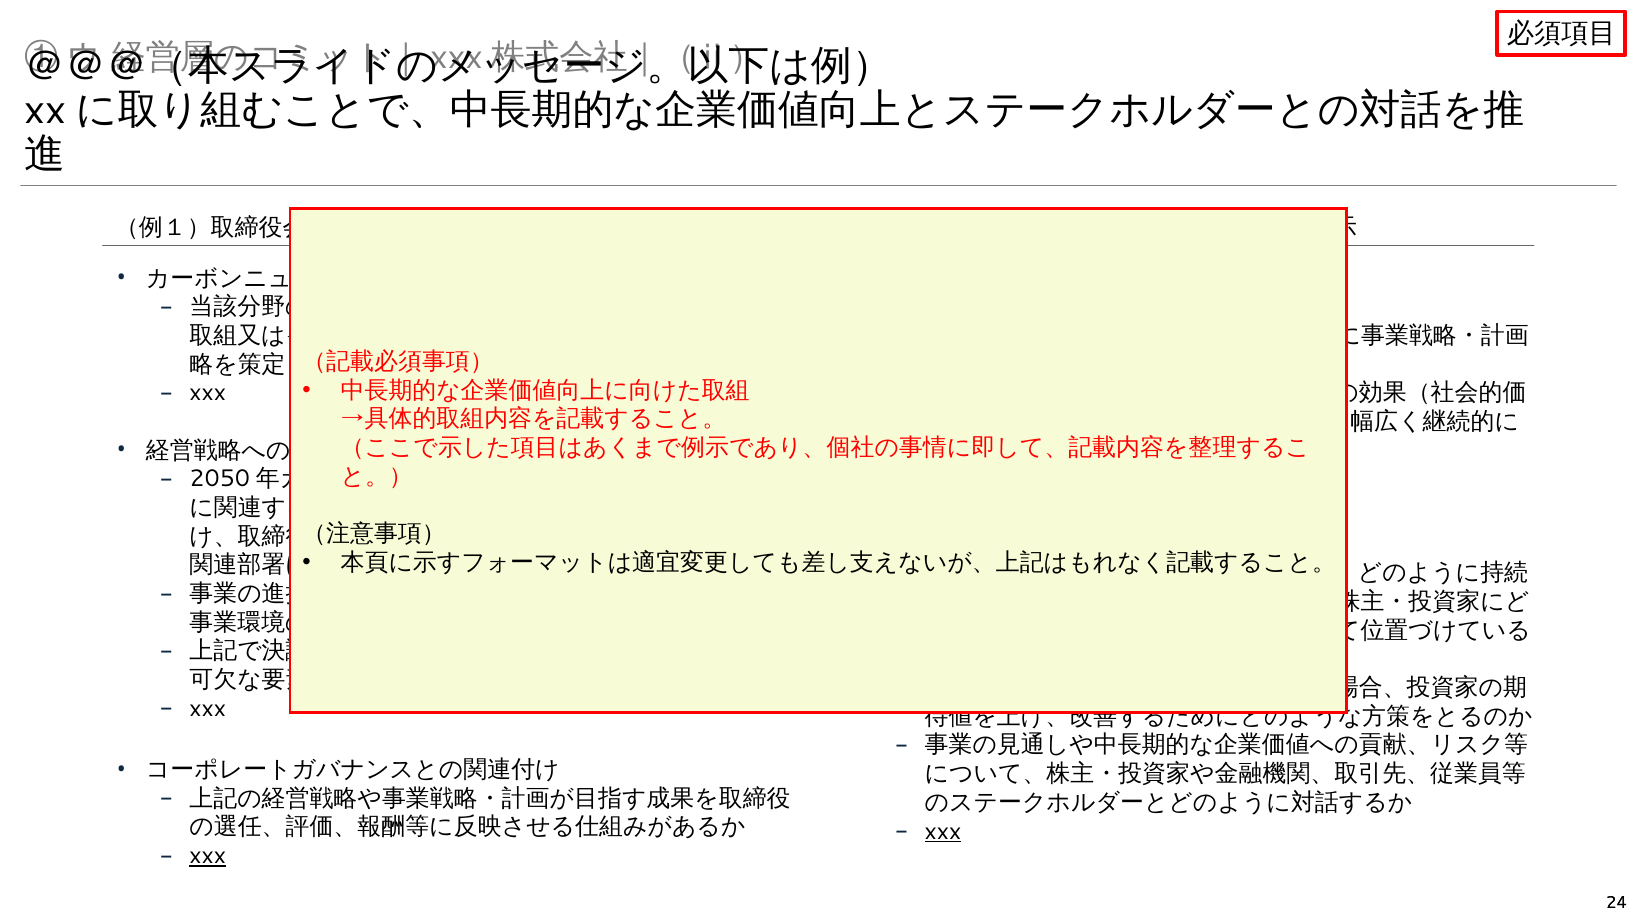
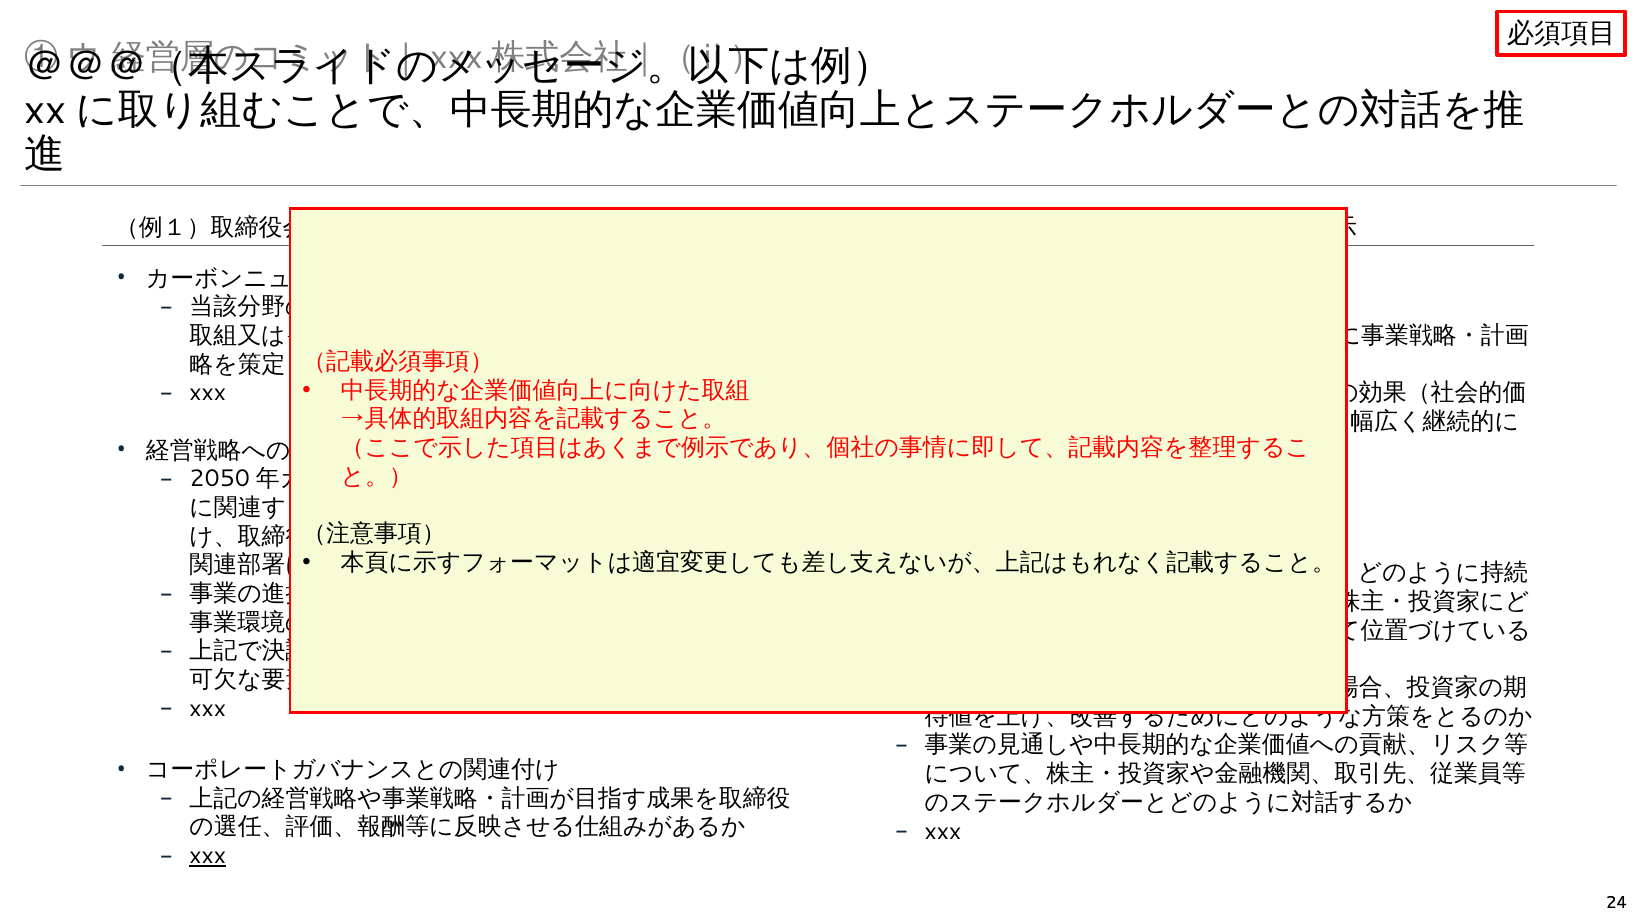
xxx at (943, 831) underline: present -> none
